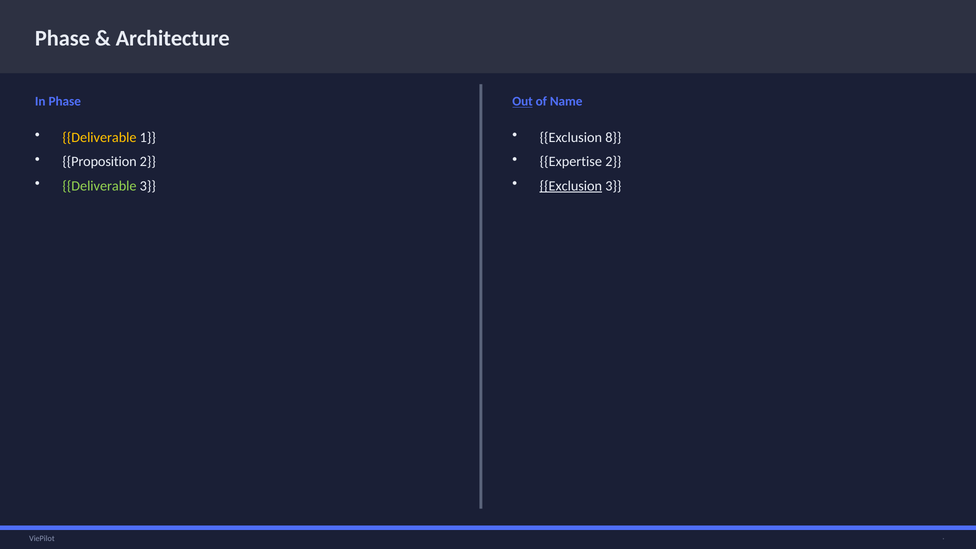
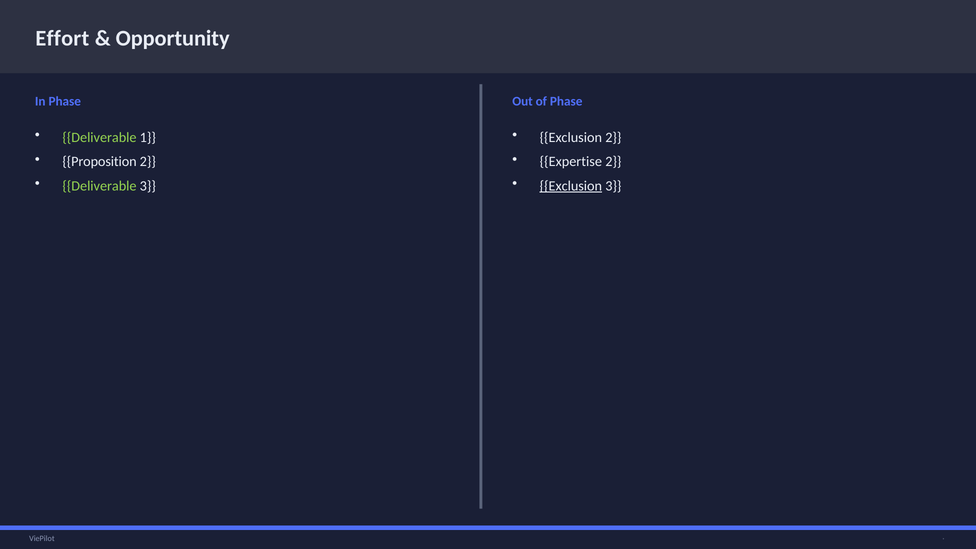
Phase at (62, 38): Phase -> Effort
Architecture: Architecture -> Opportunity
Out underline: present -> none
of Name: Name -> Phase
Deliverable at (99, 138) colour: yellow -> light green
Exclusion 8: 8 -> 2
